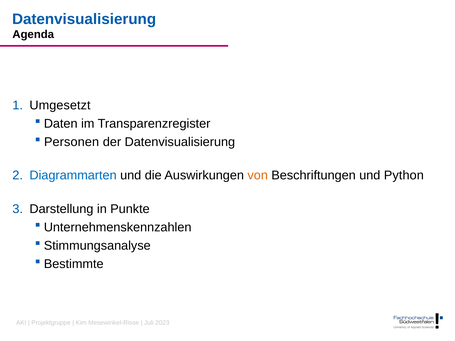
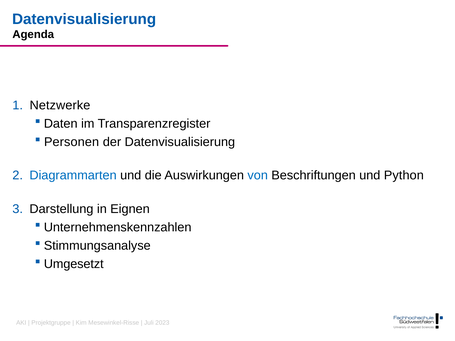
Umgesetzt: Umgesetzt -> Netzwerke
von colour: orange -> blue
Punkte: Punkte -> Eignen
Bestimmte: Bestimmte -> Umgesetzt
